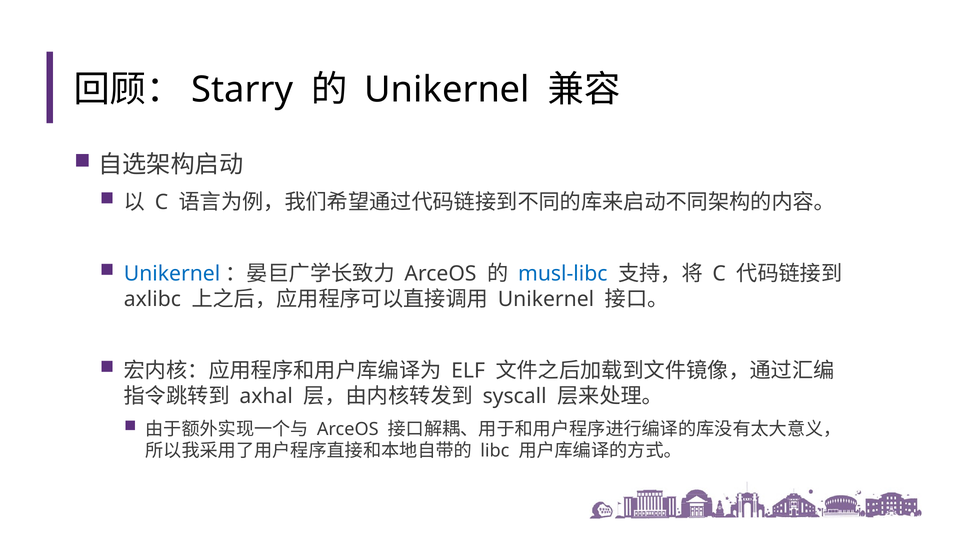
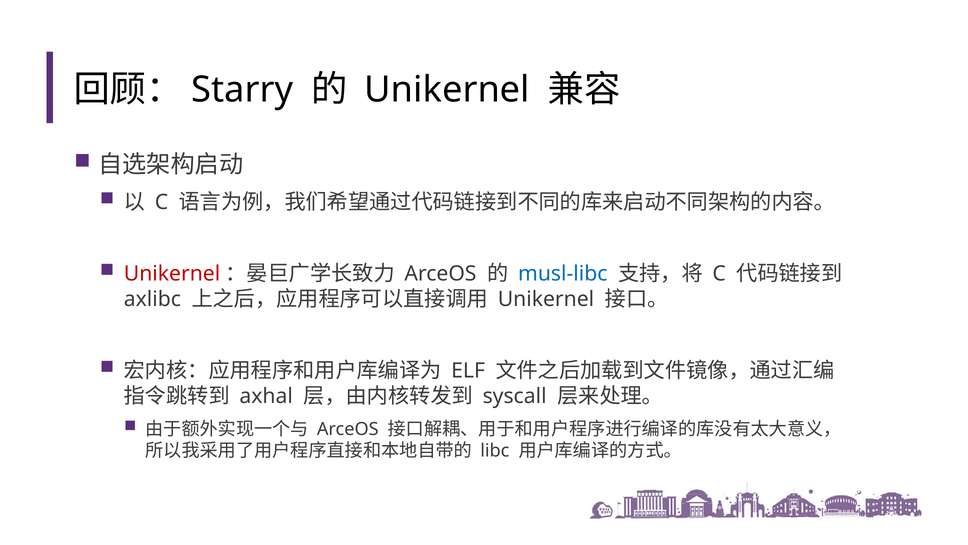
Unikernel at (172, 273) colour: blue -> red
